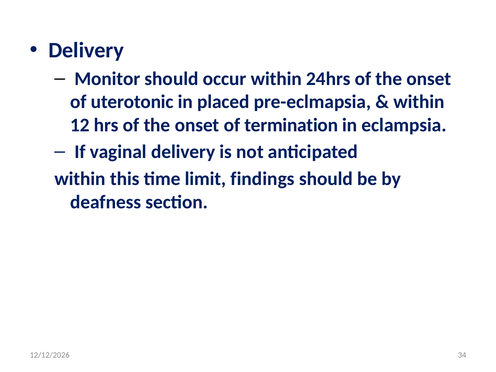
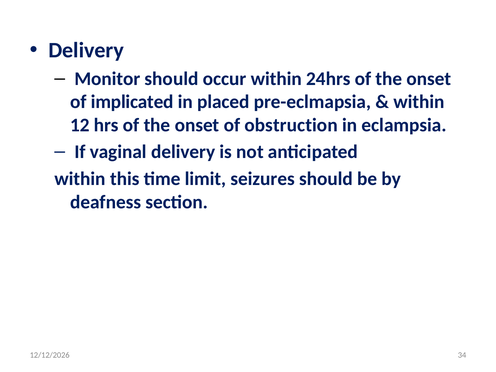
uterotonic: uterotonic -> implicated
termination: termination -> obstruction
findings: findings -> seizures
